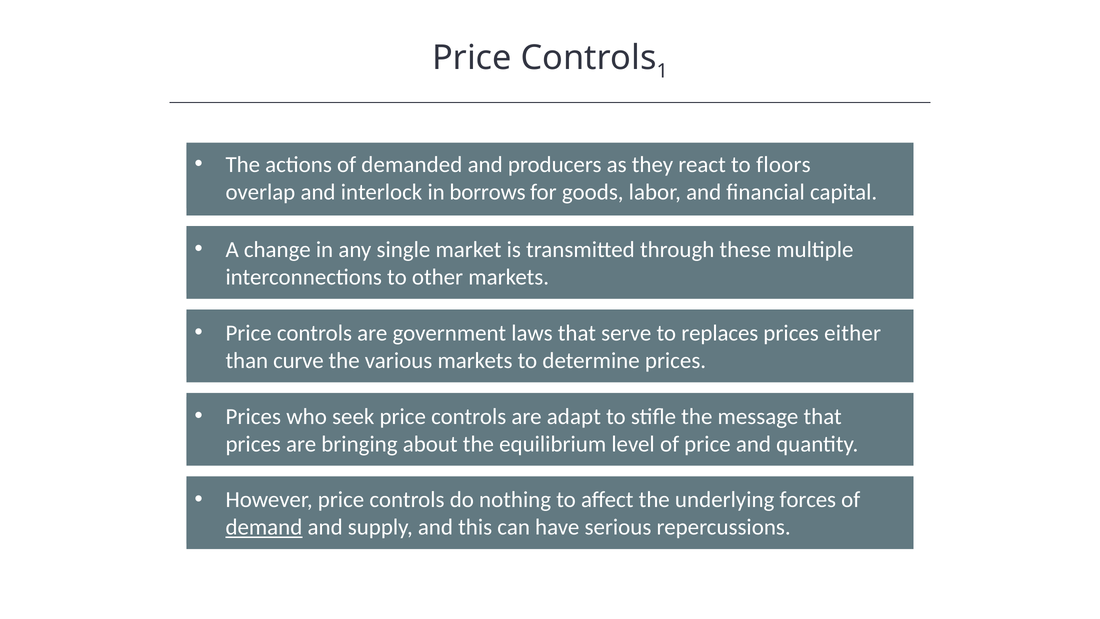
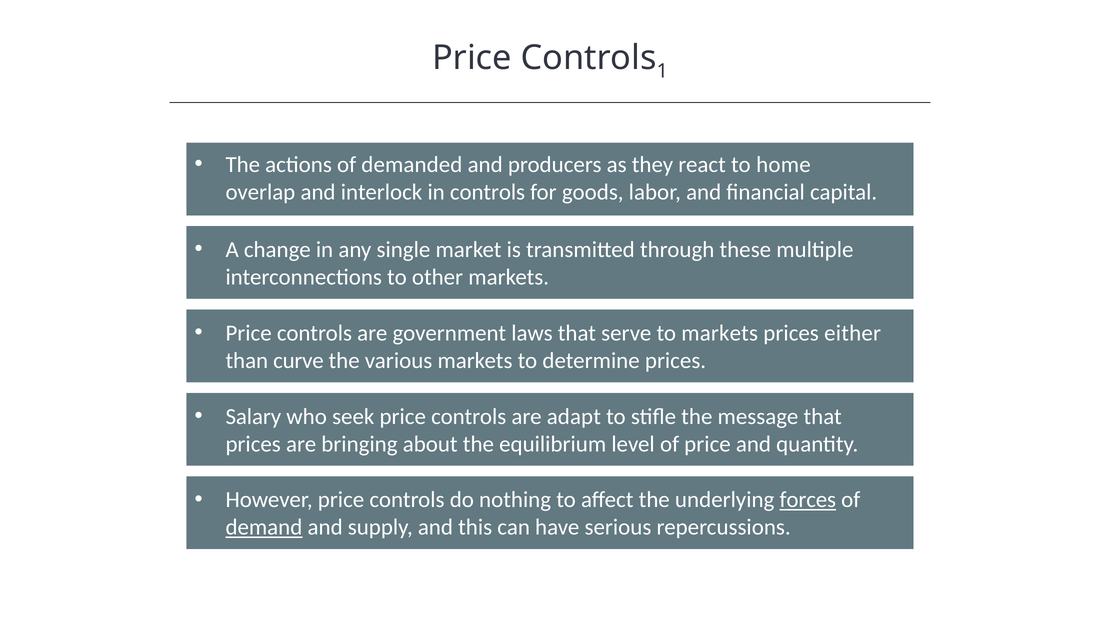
floors: floors -> home
in borrows: borrows -> controls
to replaces: replaces -> markets
Prices at (253, 416): Prices -> Salary
forces underline: none -> present
